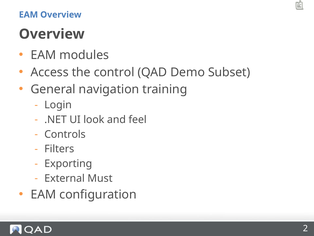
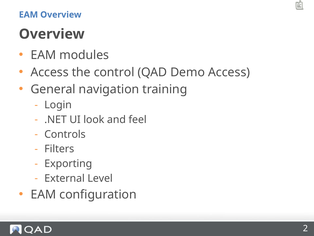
Demo Subset: Subset -> Access
Must: Must -> Level
